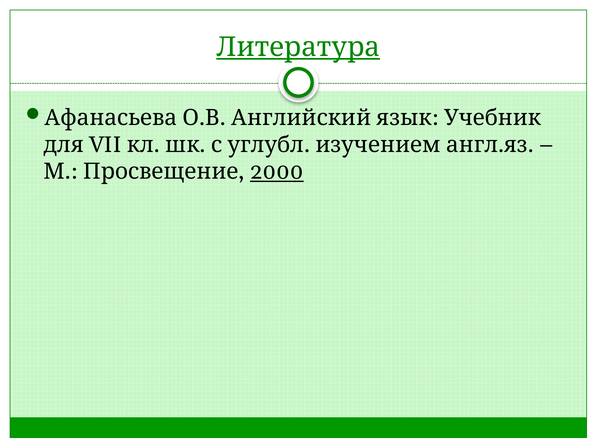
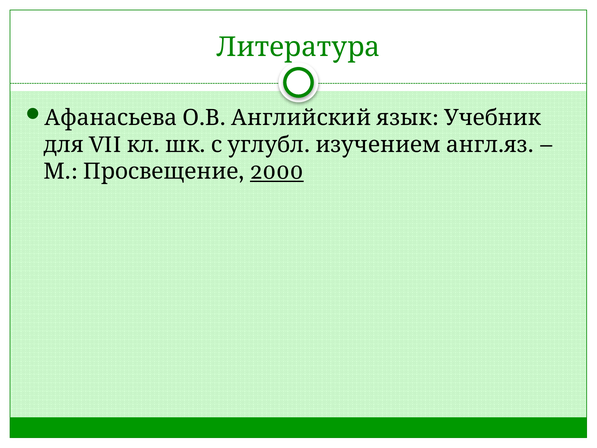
Литература underline: present -> none
